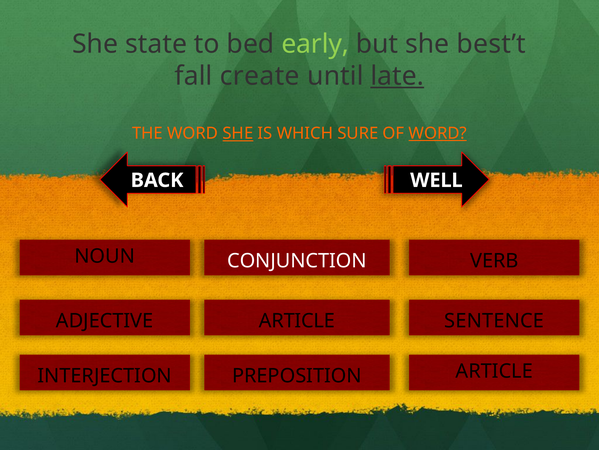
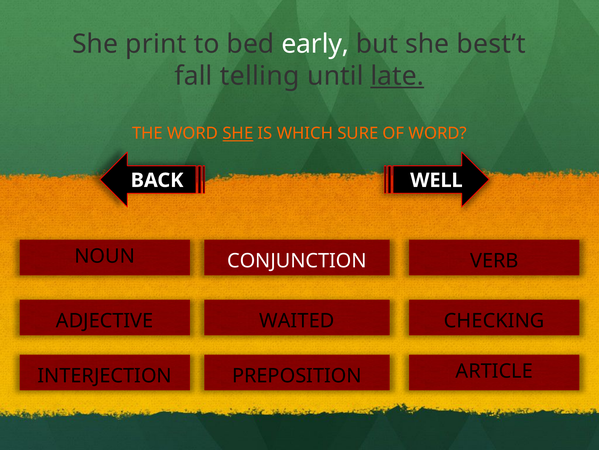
state: state -> print
early colour: light green -> white
create: create -> telling
WORD at (438, 133) underline: present -> none
ARTICLE at (297, 320): ARTICLE -> WAITED
SENTENCE: SENTENCE -> CHECKING
